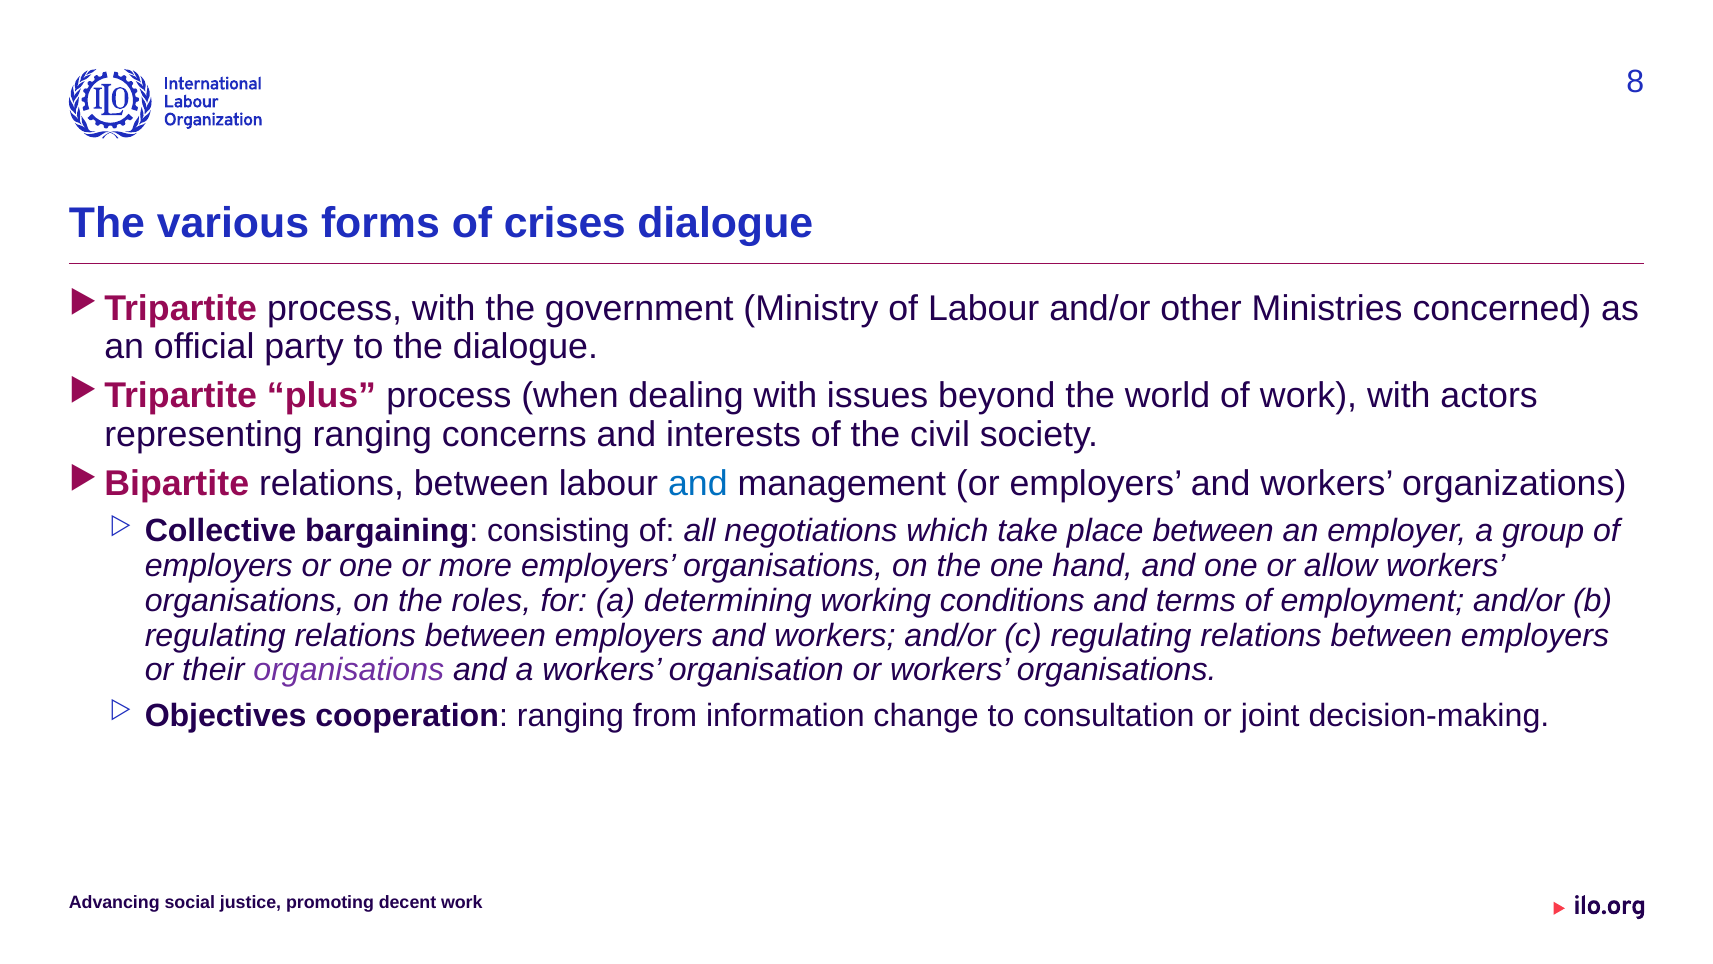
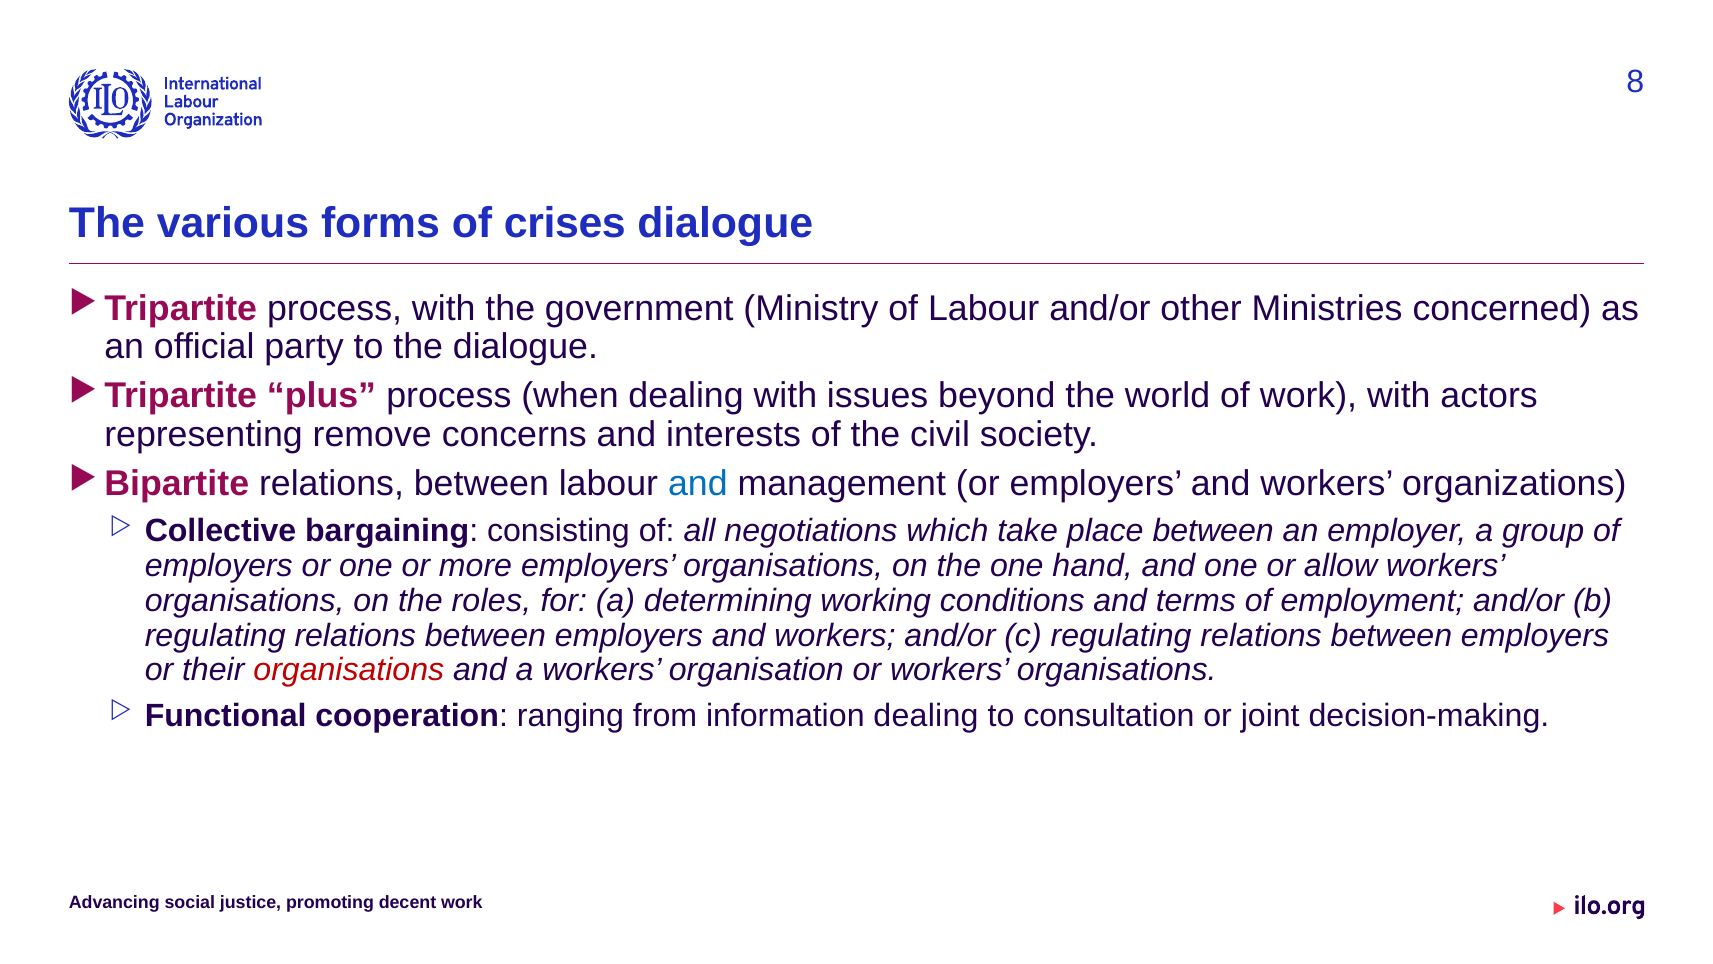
representing ranging: ranging -> remove
organisations at (349, 670) colour: purple -> red
Objectives: Objectives -> Functional
information change: change -> dealing
